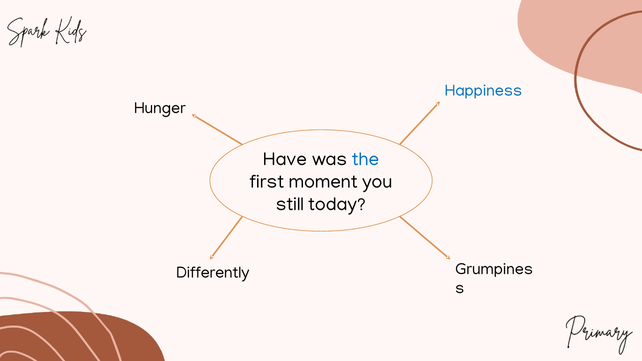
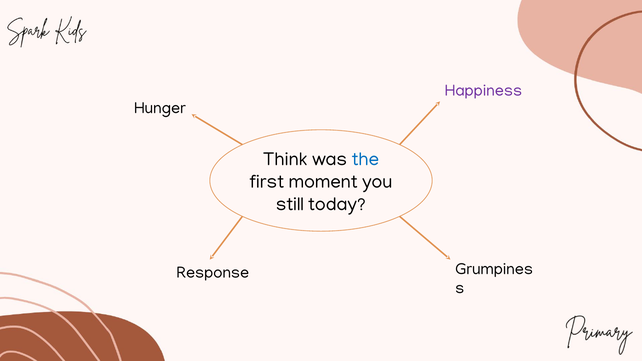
Happiness colour: blue -> purple
Have: Have -> Think
Differently: Differently -> Response
